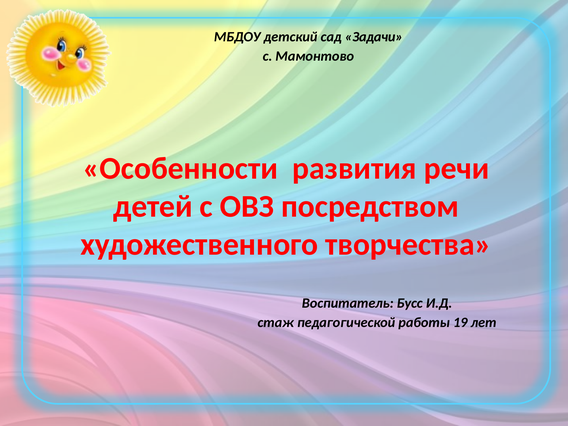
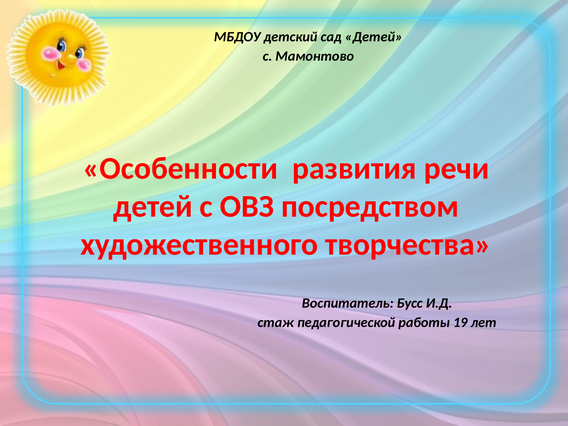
сад Задачи: Задачи -> Детей
